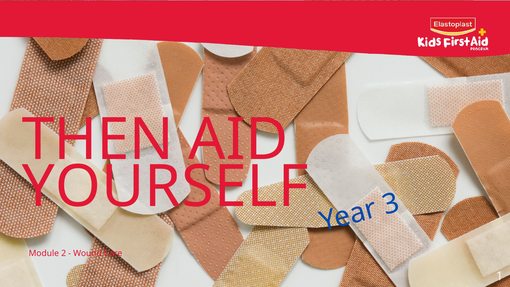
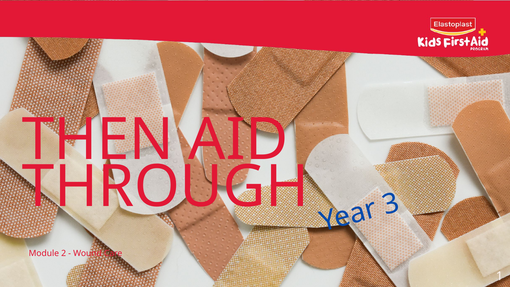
YOURSELF: YOURSELF -> THROUGH
